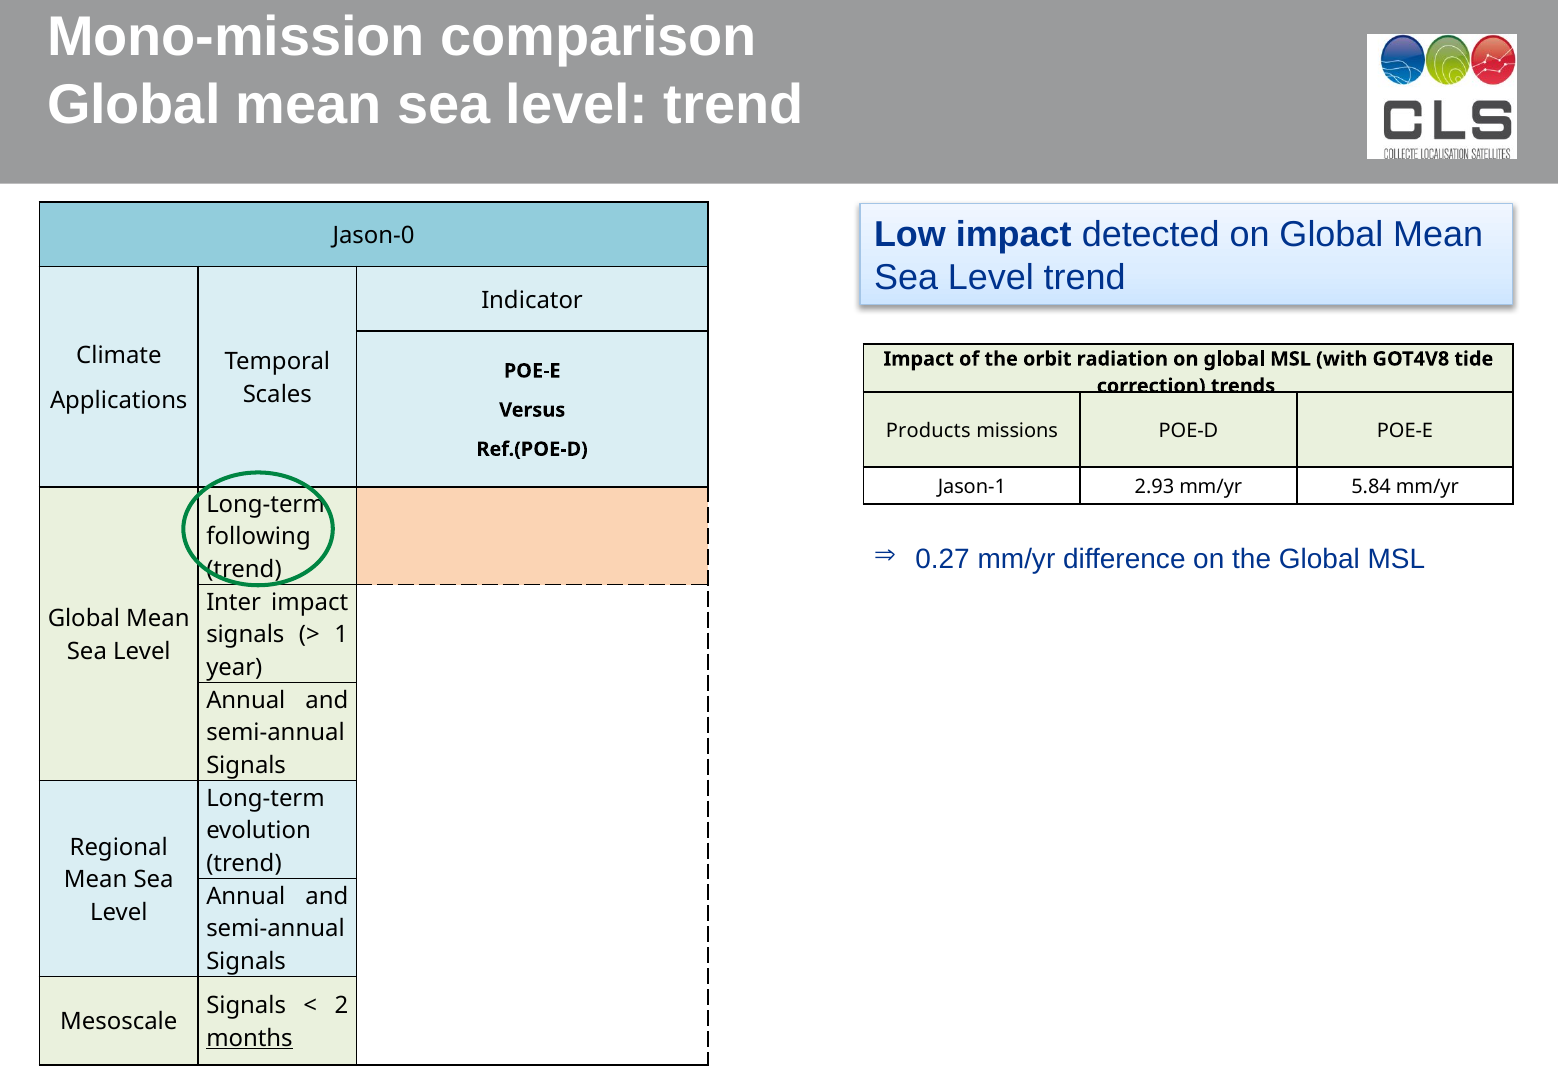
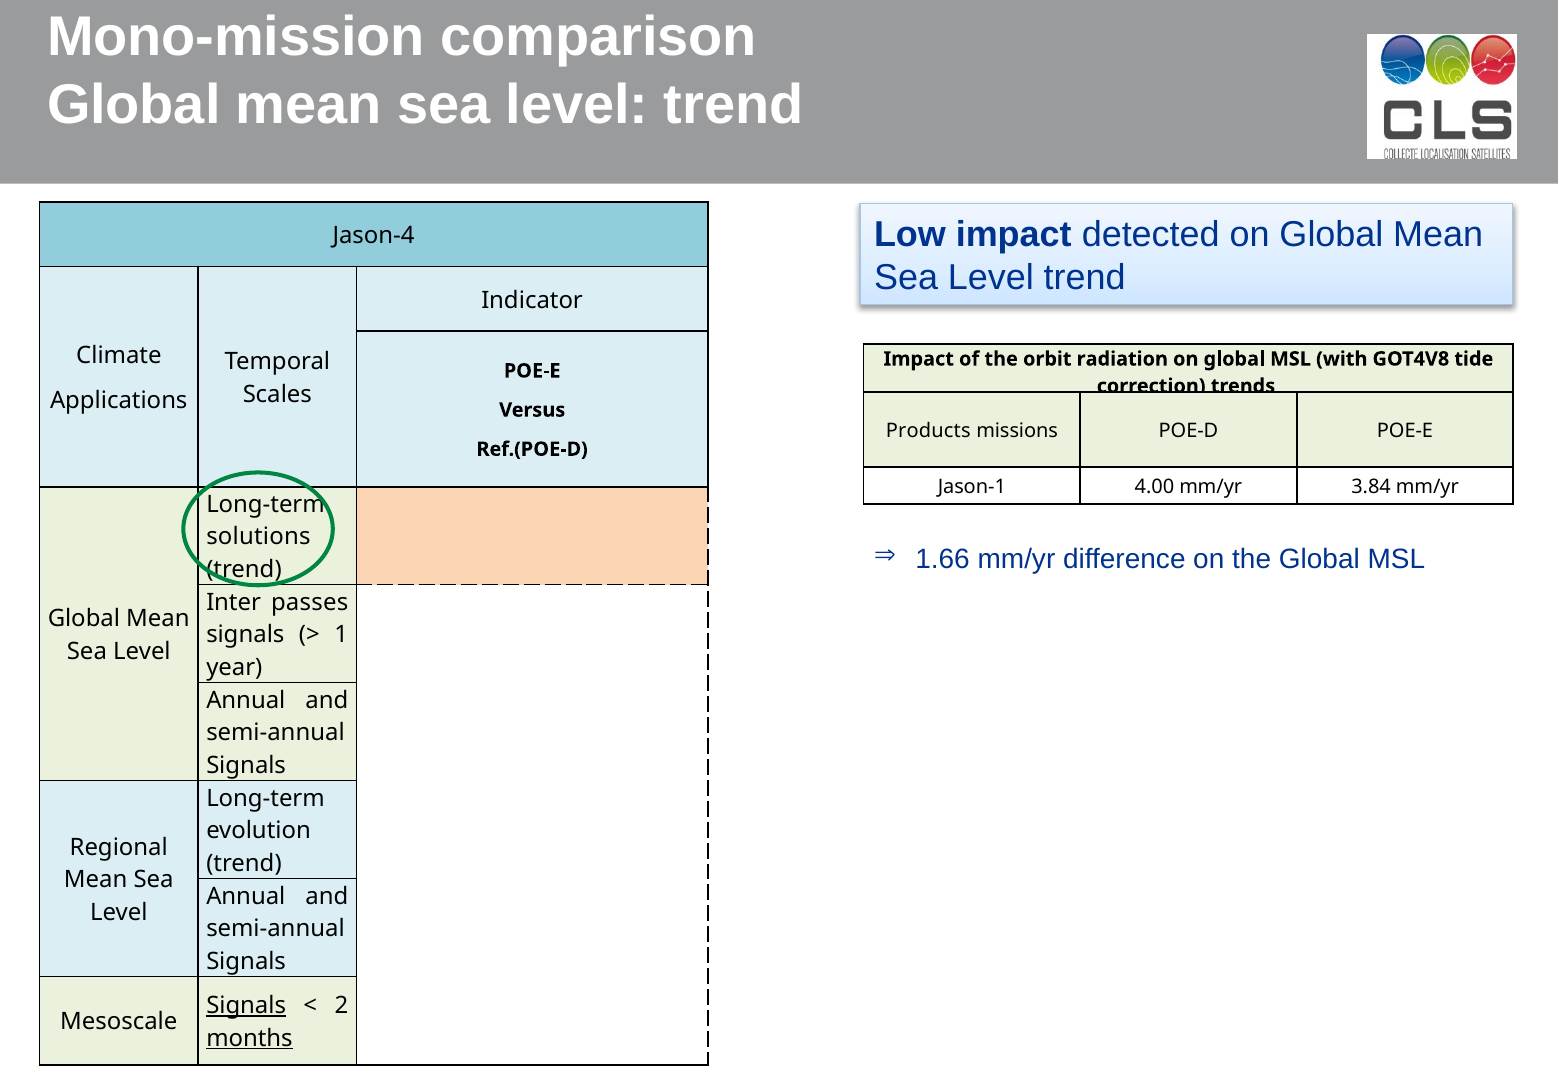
Jason-0: Jason-0 -> Jason-4
2.93: 2.93 -> 4.00
5.84: 5.84 -> 3.84
following: following -> solutions
0.27: 0.27 -> 1.66
Inter impact: impact -> passes
Signals at (246, 1005) underline: none -> present
